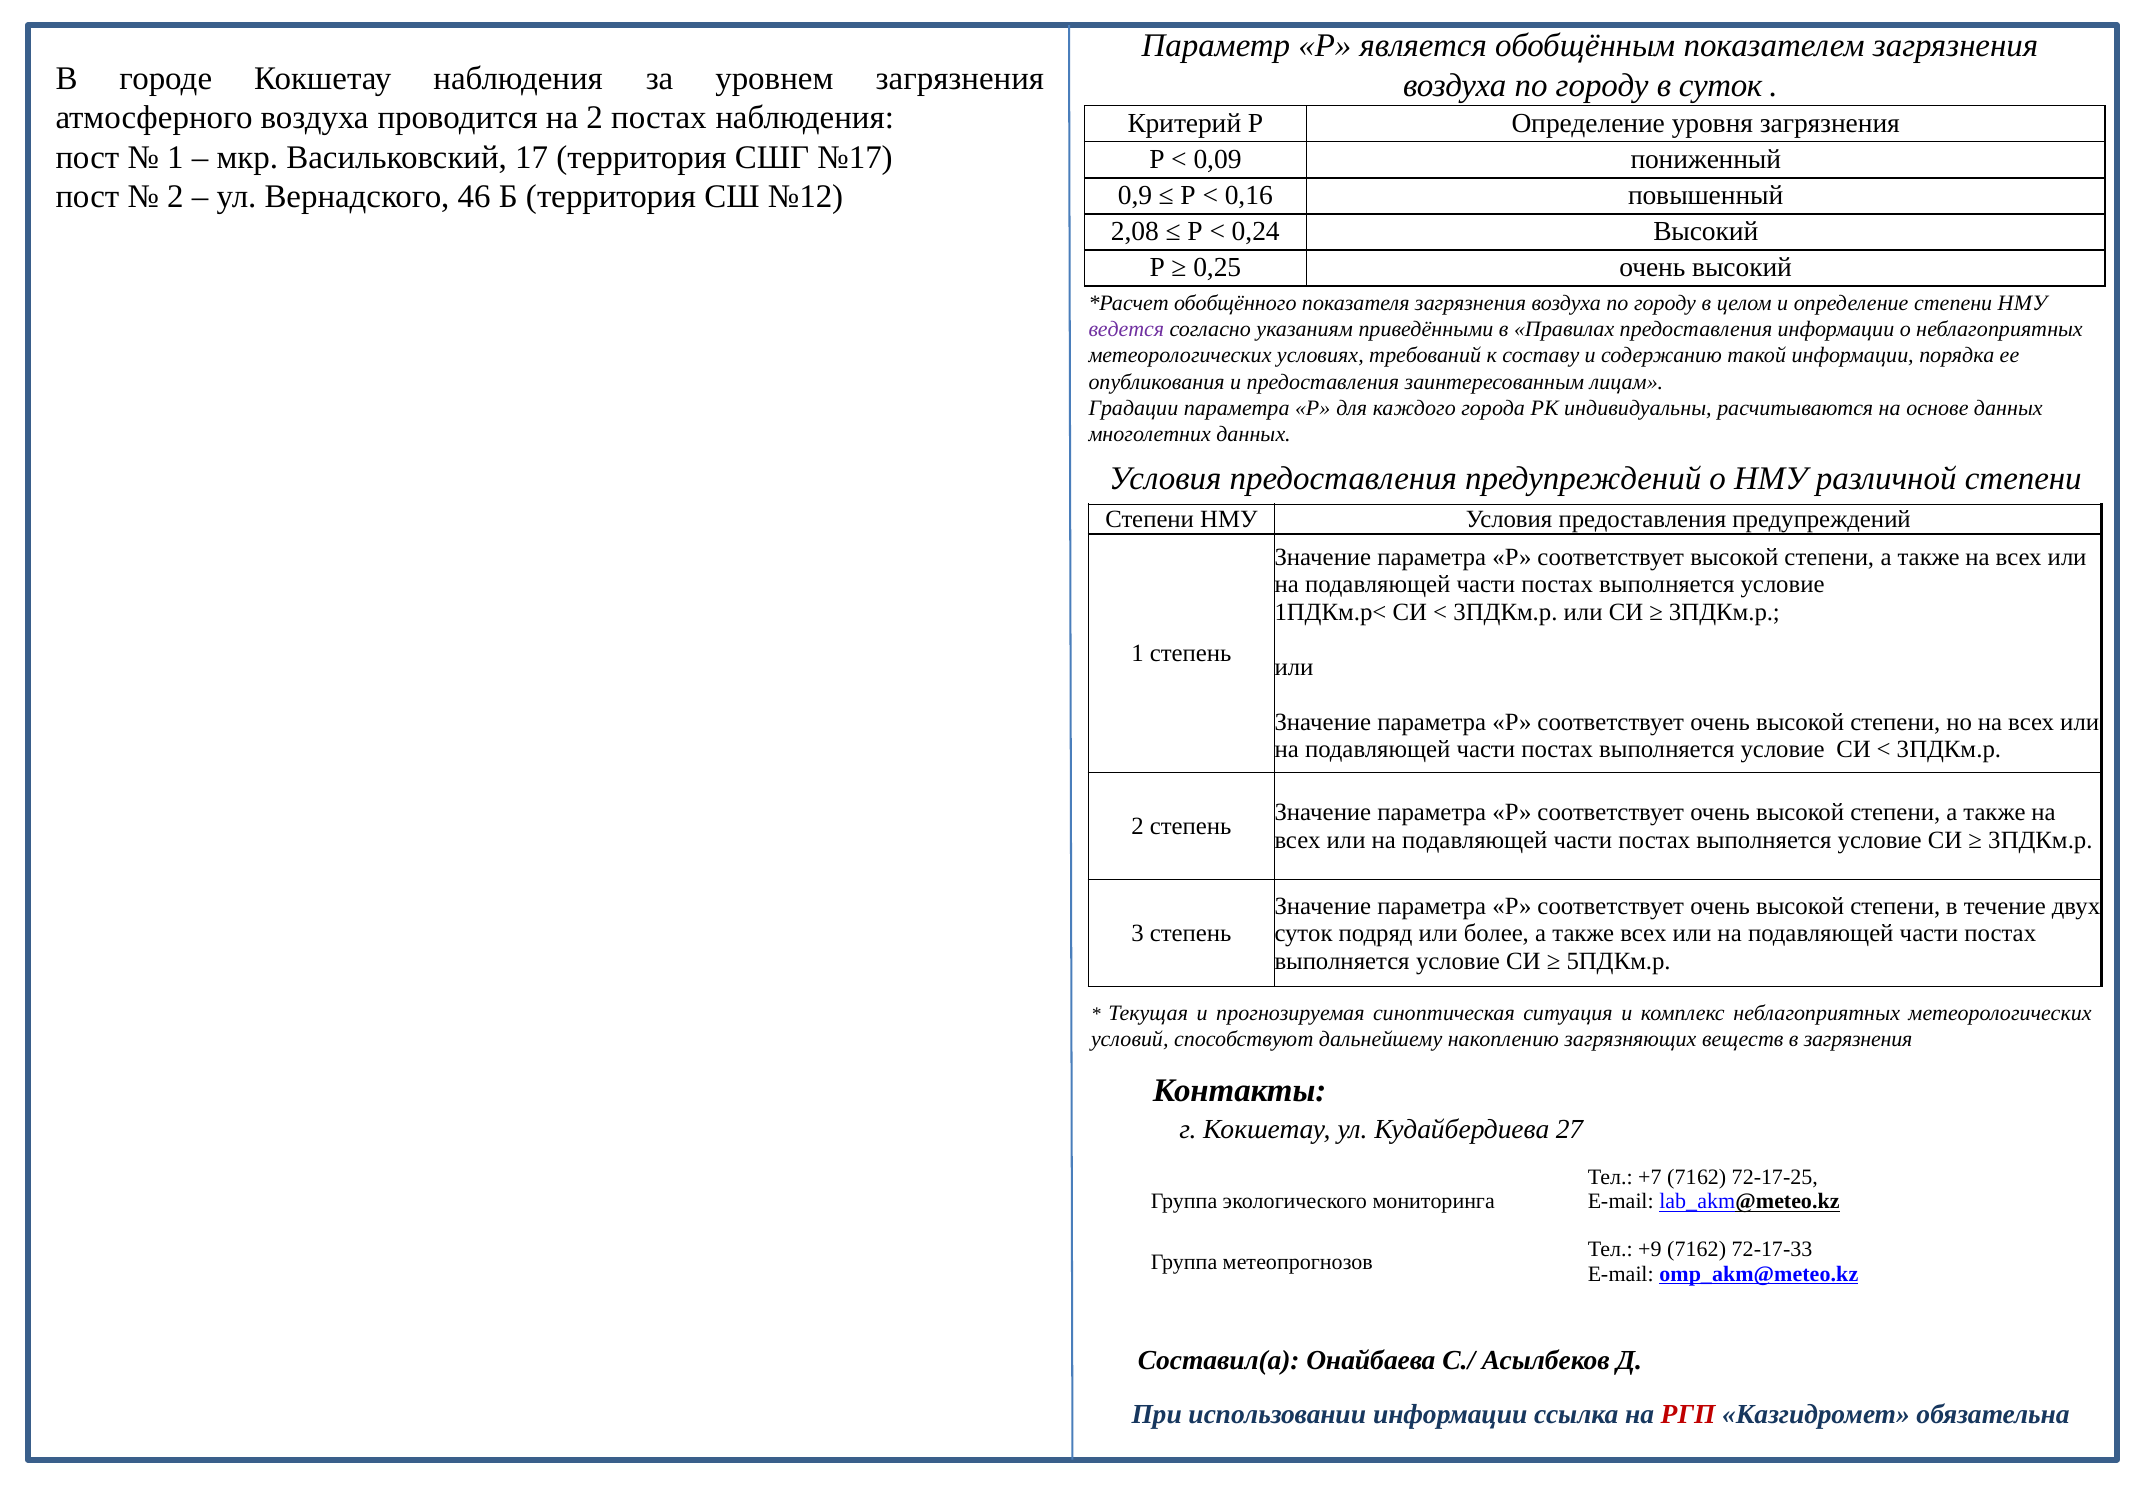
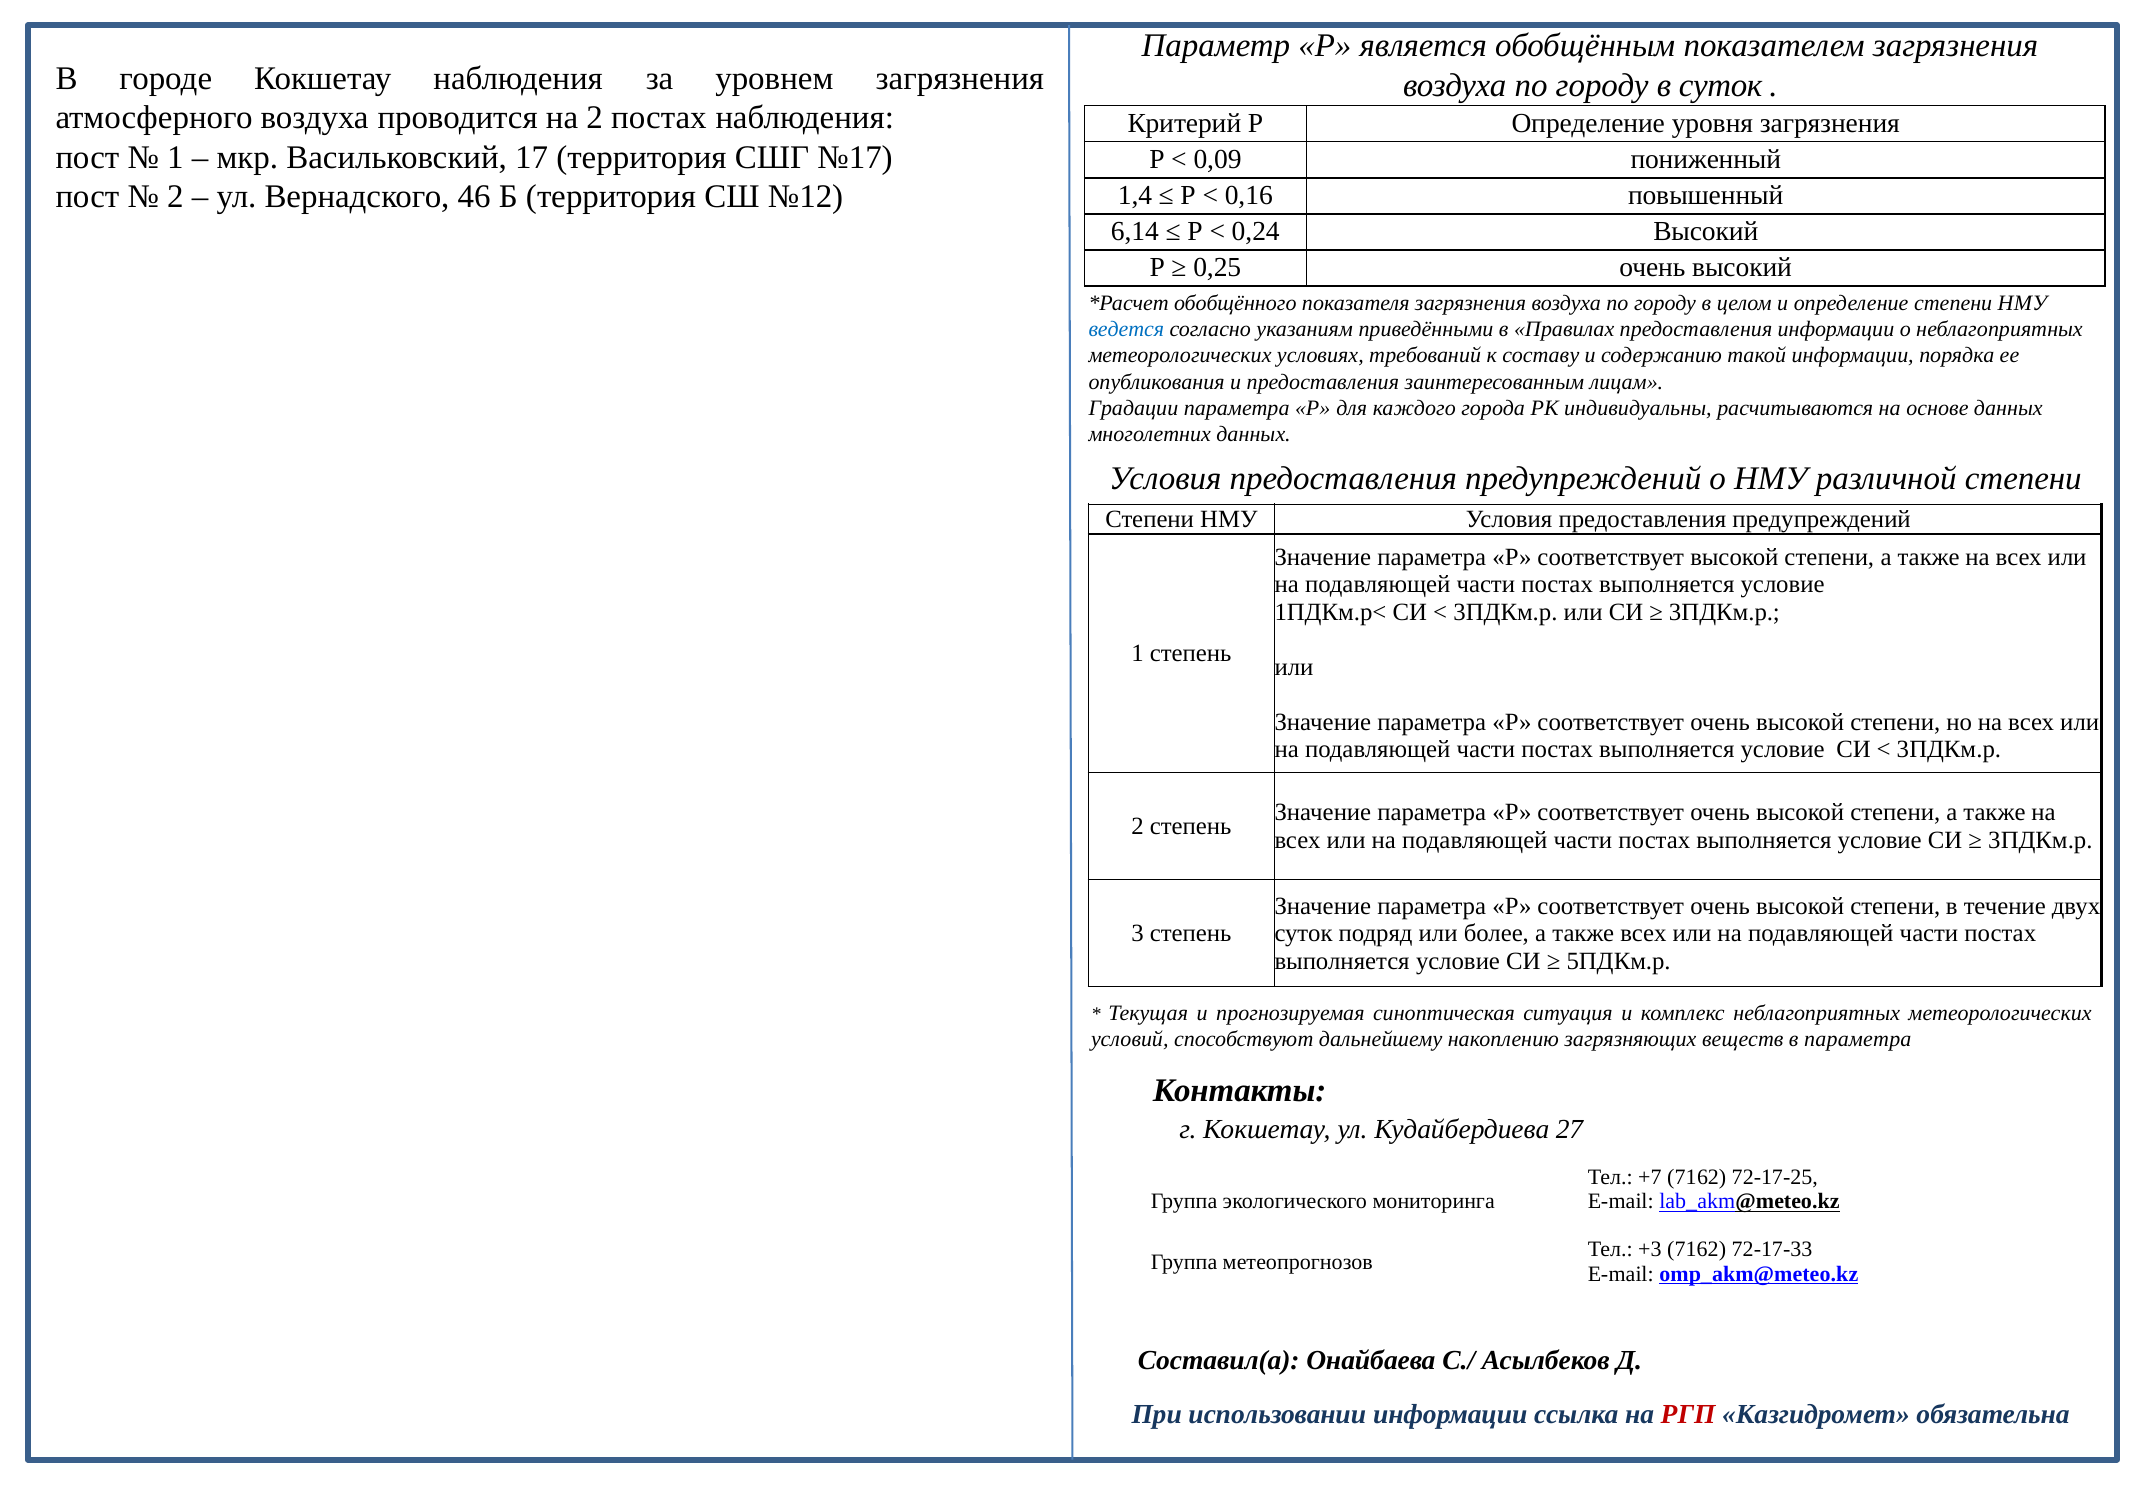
0,9: 0,9 -> 1,4
2,08: 2,08 -> 6,14
ведется colour: purple -> blue
в загрязнения: загрязнения -> параметра
+9: +9 -> +3
